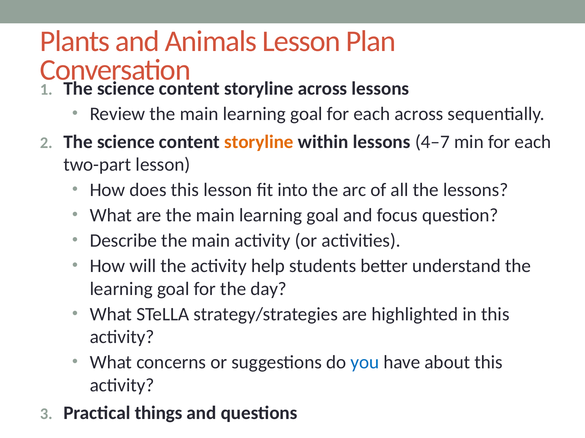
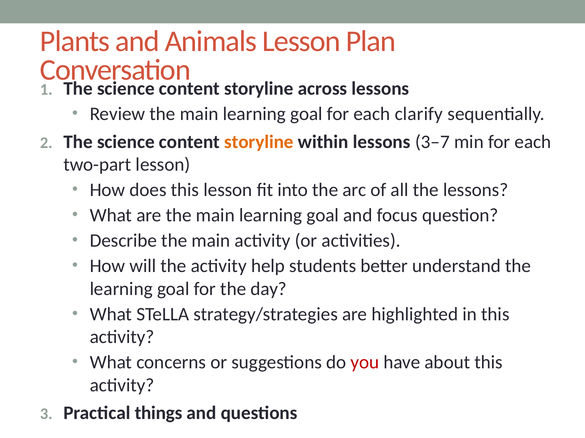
each across: across -> clarify
4–7: 4–7 -> 3–7
you colour: blue -> red
